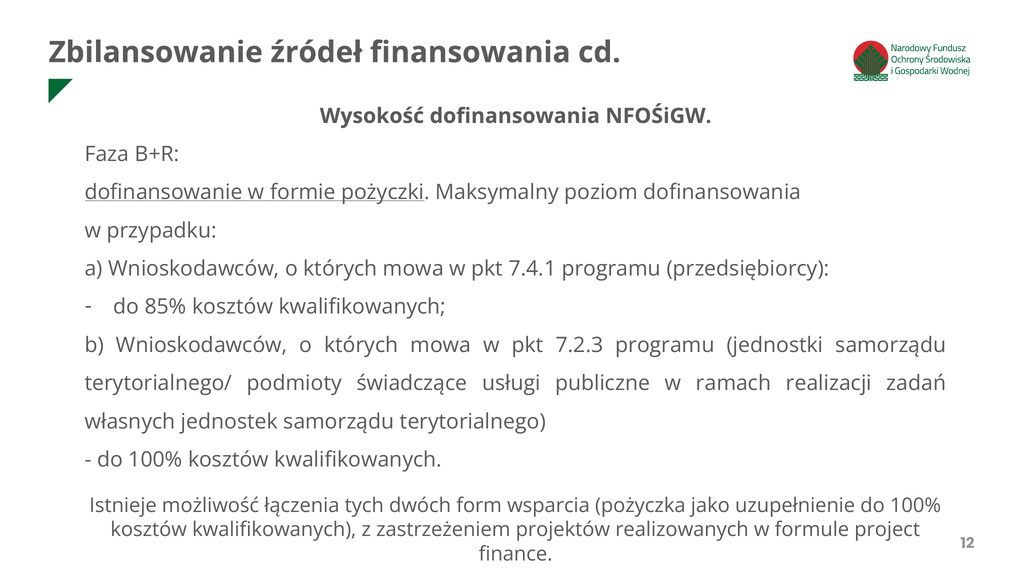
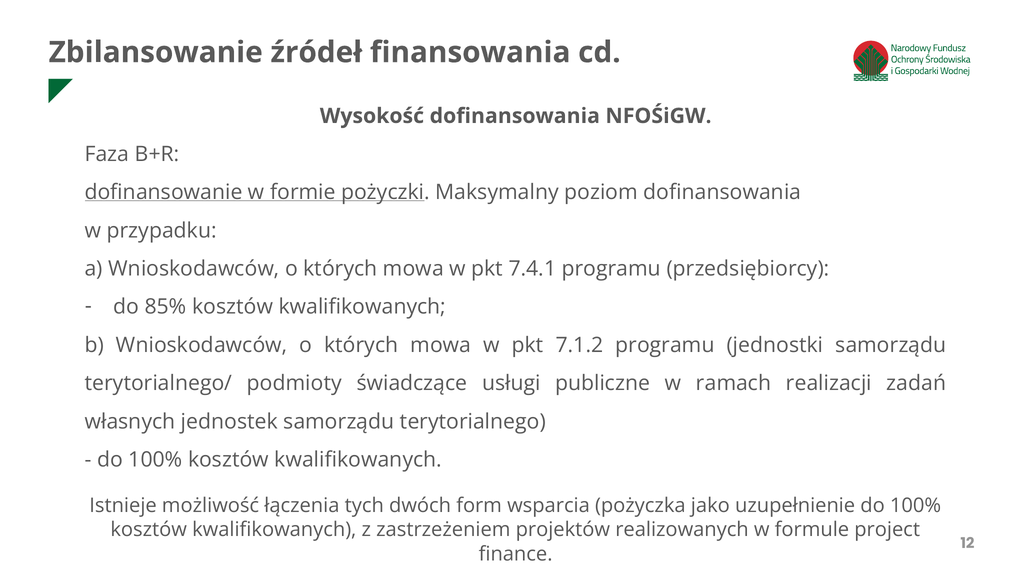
7.2.3: 7.2.3 -> 7.1.2
